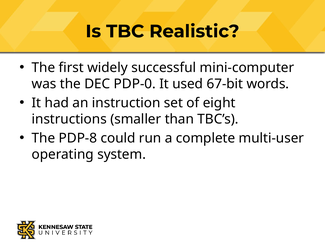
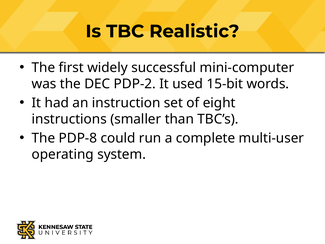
PDP-0: PDP-0 -> PDP-2
67-bit: 67-bit -> 15-bit
